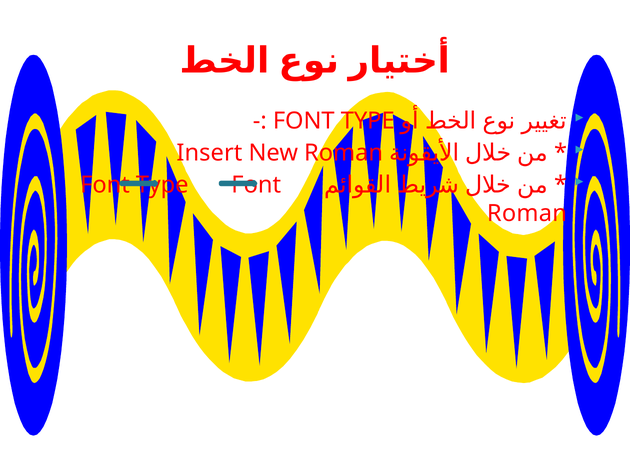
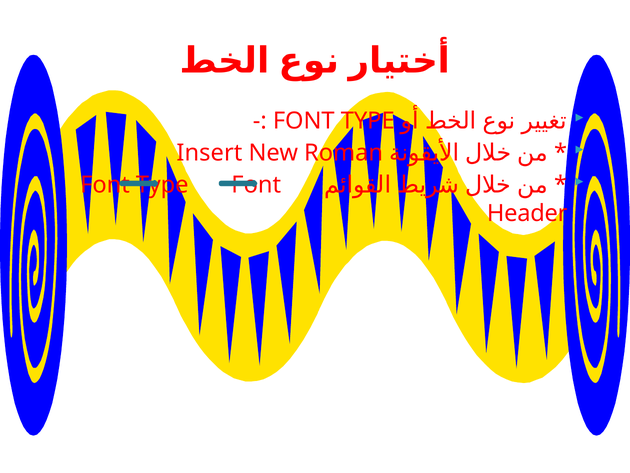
Roman at (527, 213): Roman -> Header
